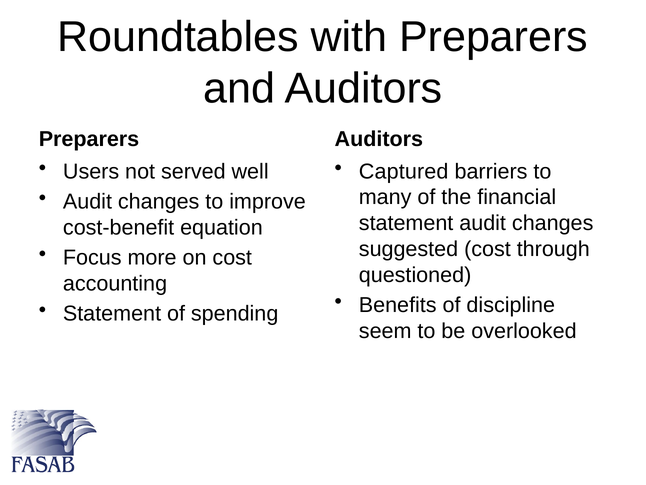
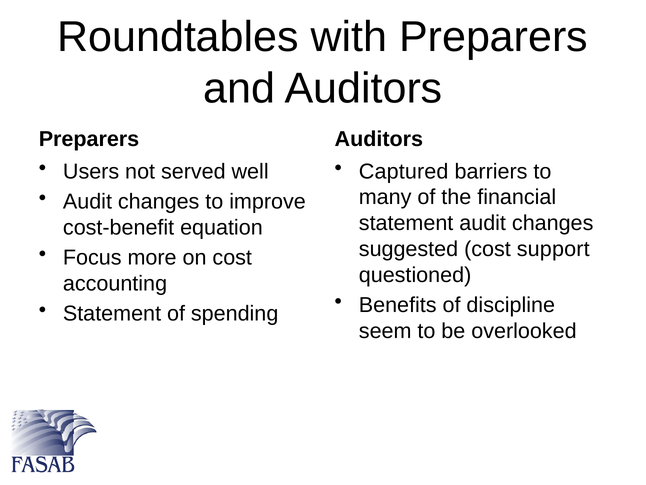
through: through -> support
